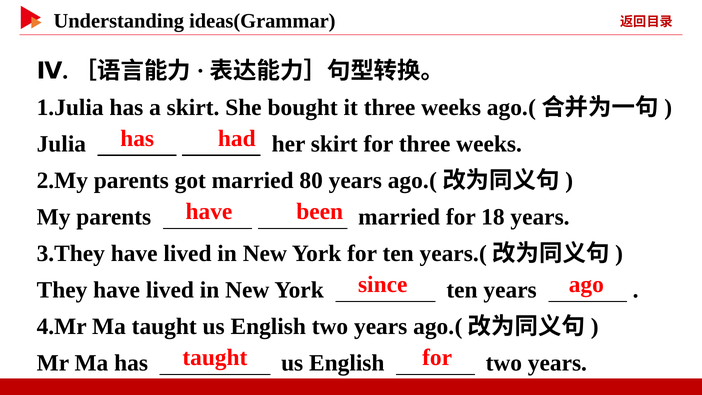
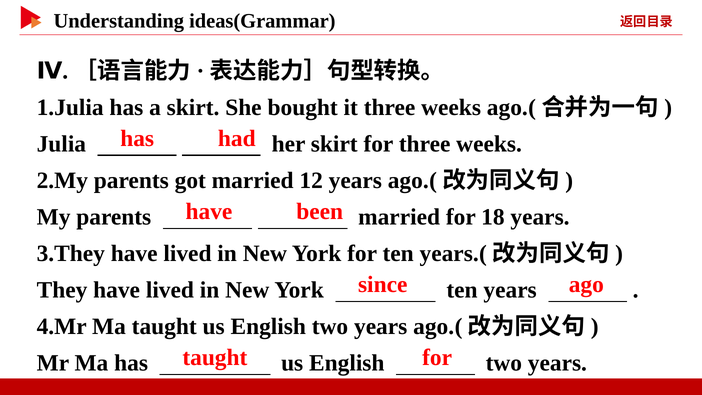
80: 80 -> 12
